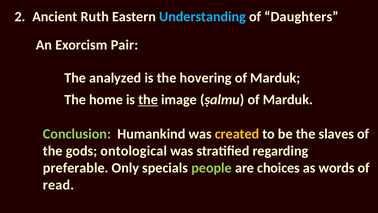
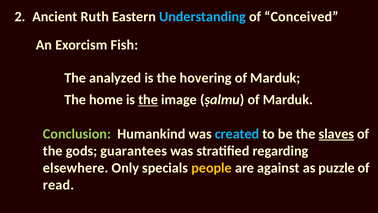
Daughters: Daughters -> Conceived
Pair: Pair -> Fish
created colour: yellow -> light blue
slaves underline: none -> present
ontological: ontological -> guarantees
preferable: preferable -> elsewhere
people colour: light green -> yellow
choices: choices -> against
words: words -> puzzle
